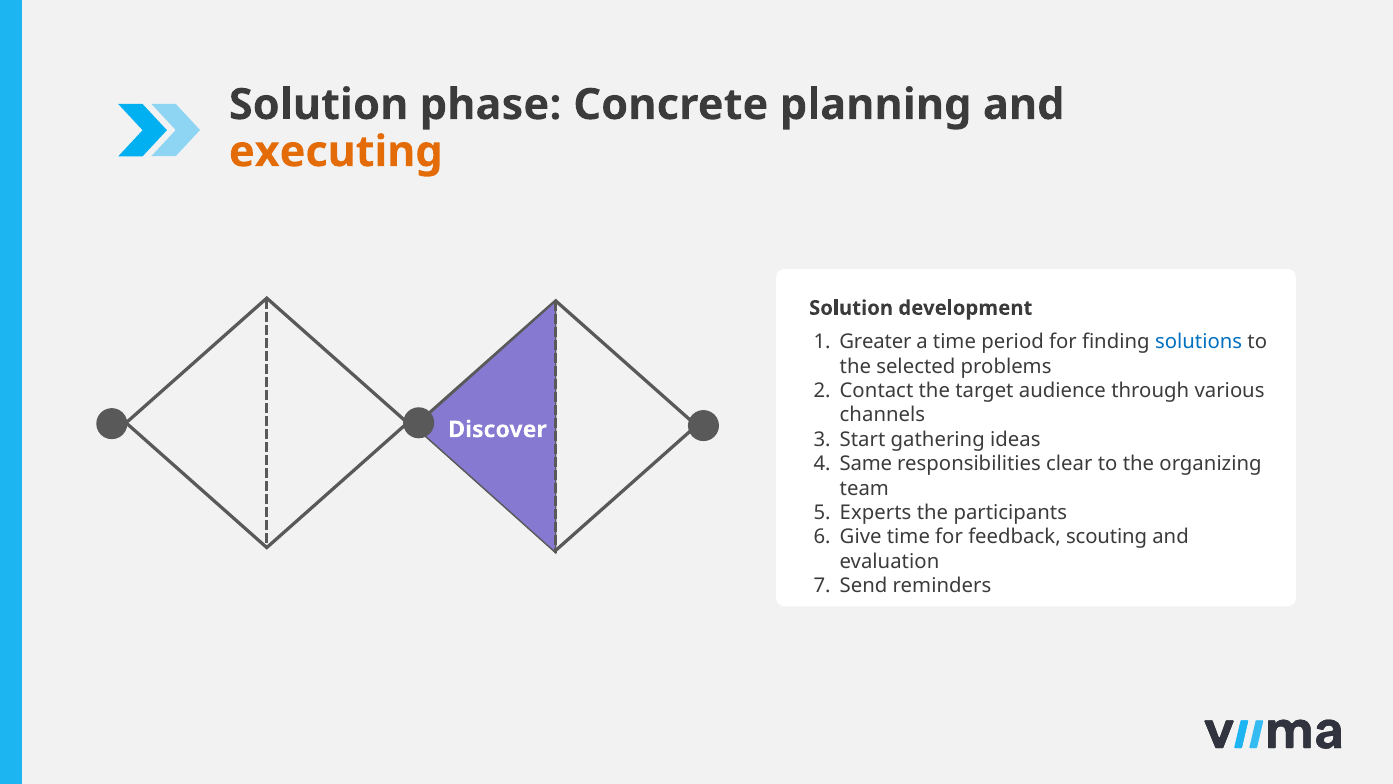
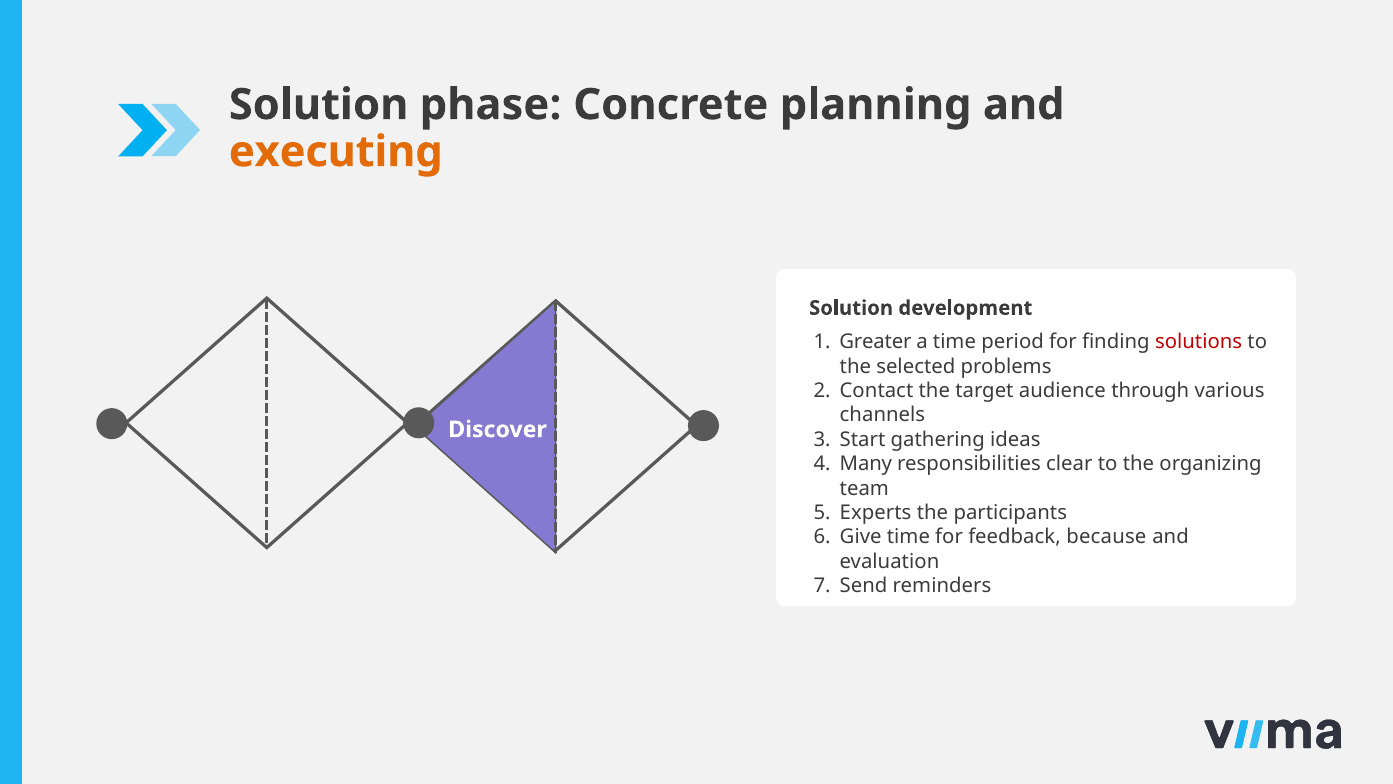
solutions colour: blue -> red
Same: Same -> Many
scouting: scouting -> because
